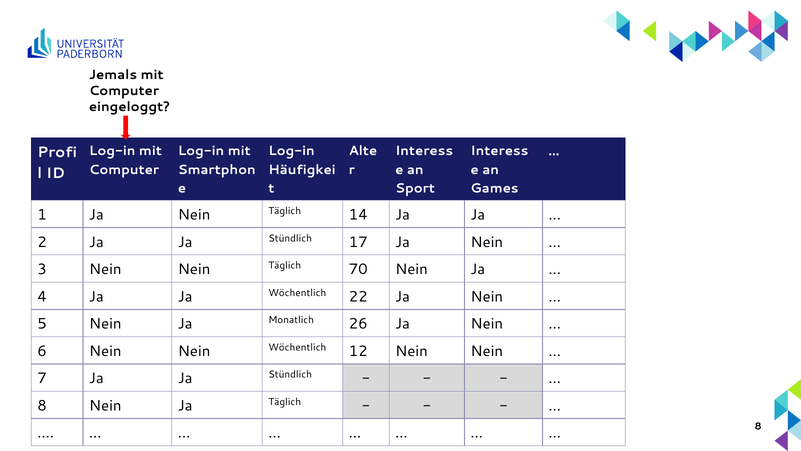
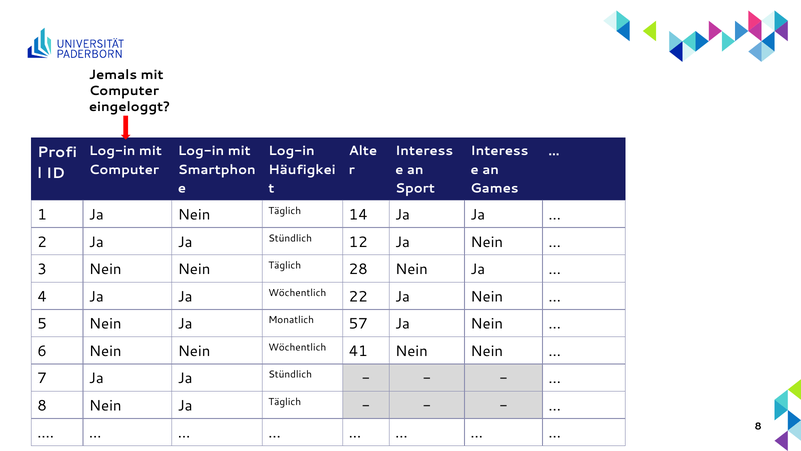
17: 17 -> 12
70: 70 -> 28
26: 26 -> 57
12: 12 -> 41
